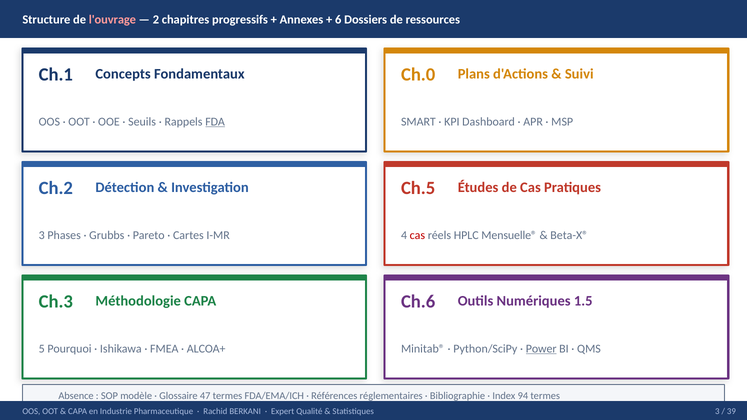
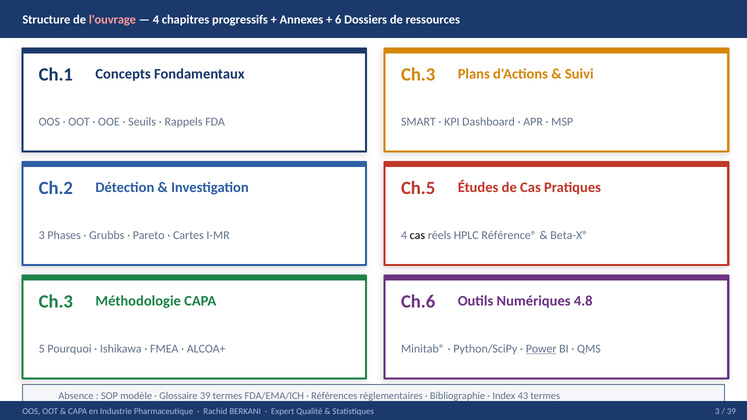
2 at (156, 20): 2 -> 4
Ch.0 at (418, 74): Ch.0 -> Ch.3
FDA underline: present -> none
cas at (417, 235) colour: red -> black
Mensuelle®: Mensuelle® -> Référence®
1.5: 1.5 -> 4.8
Glossaire 47: 47 -> 39
94: 94 -> 43
